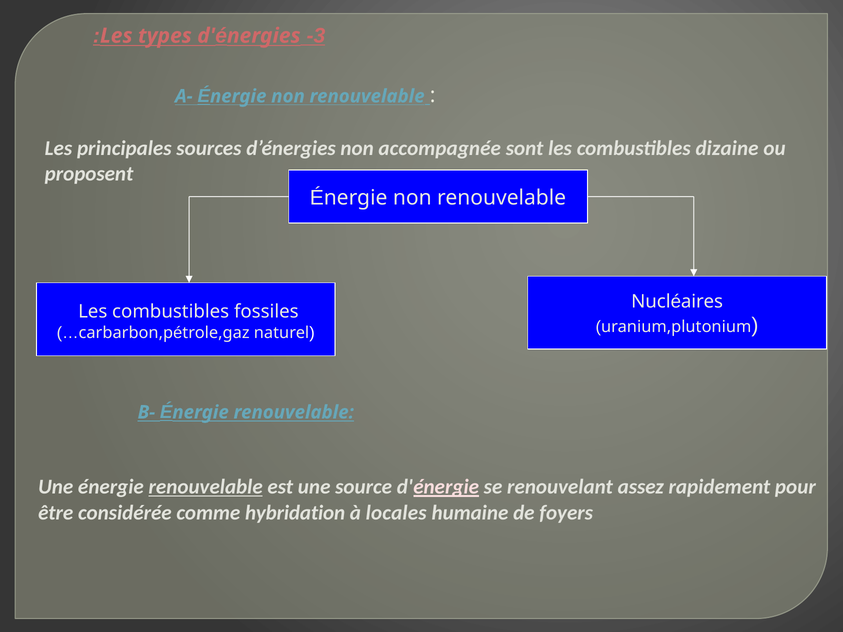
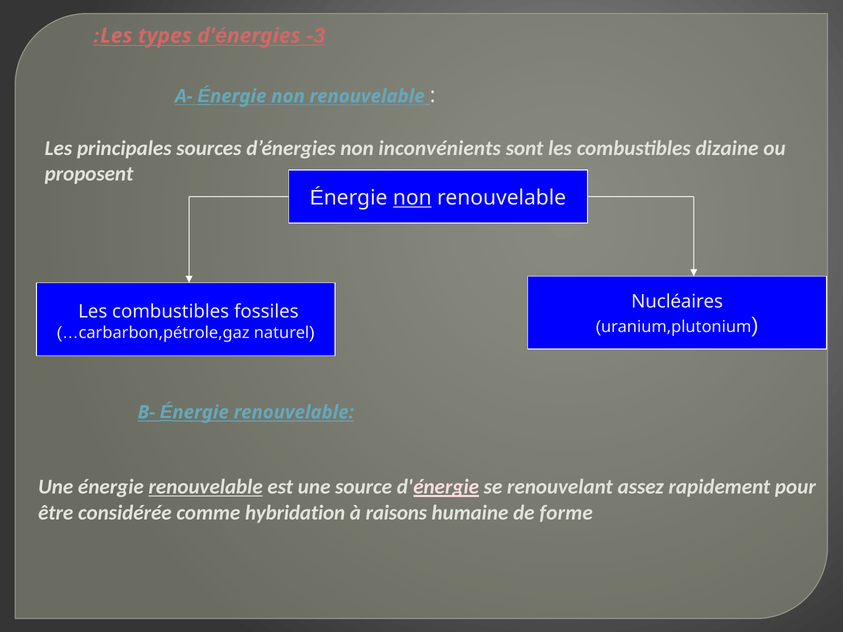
accompagnée: accompagnée -> inconvénients
non at (412, 198) underline: none -> present
locales: locales -> raisons
foyers: foyers -> forme
